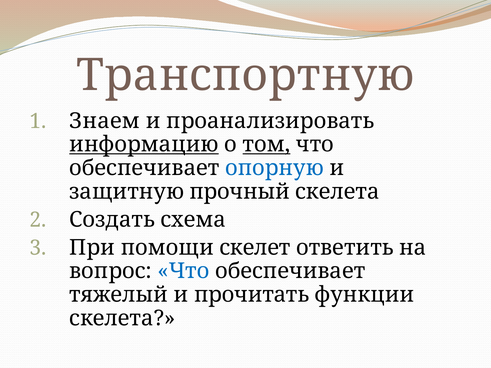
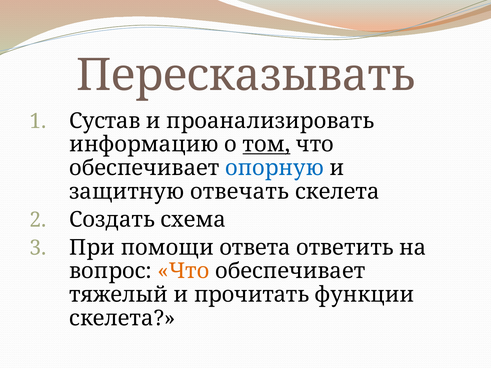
Транспортную: Транспортную -> Пересказывать
Знаем: Знаем -> Сустав
информацию underline: present -> none
прочный: прочный -> отвечать
скелет: скелет -> ответа
Что at (184, 271) colour: blue -> orange
